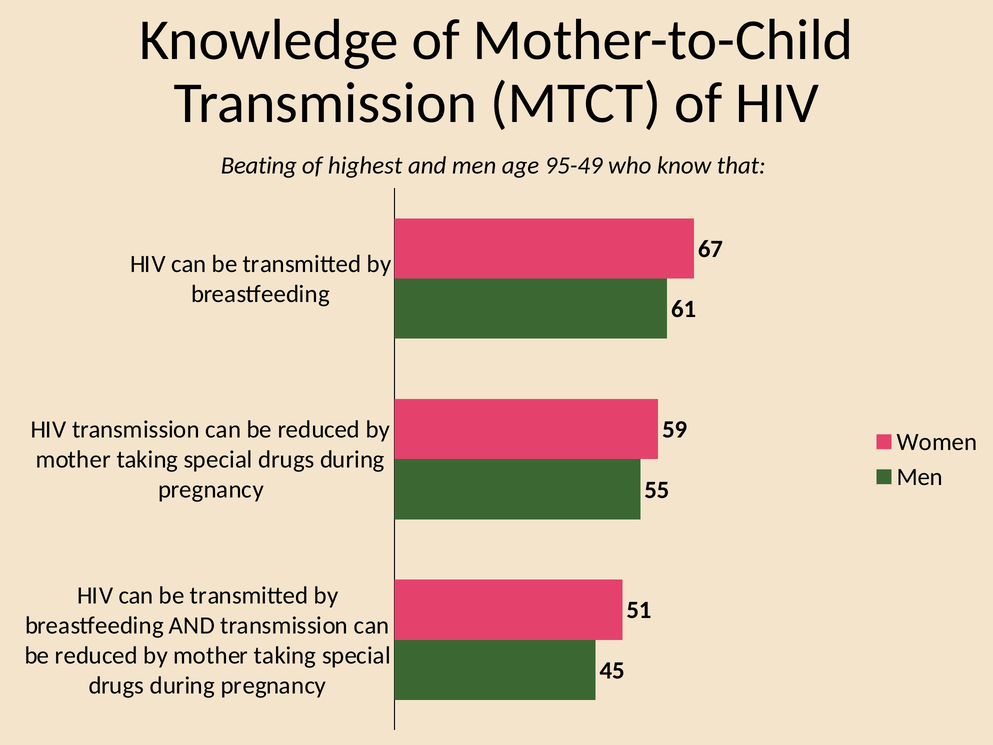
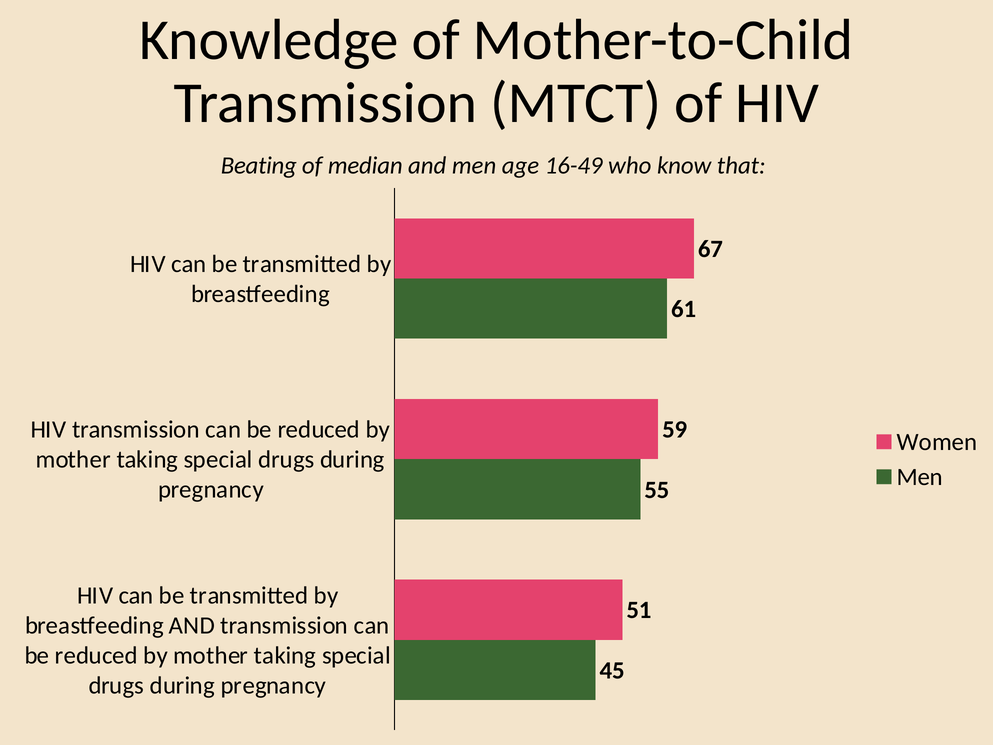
highest: highest -> median
95-49: 95-49 -> 16-49
